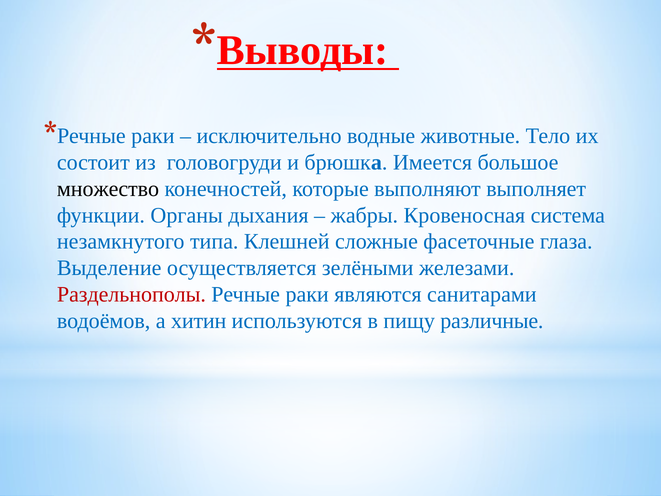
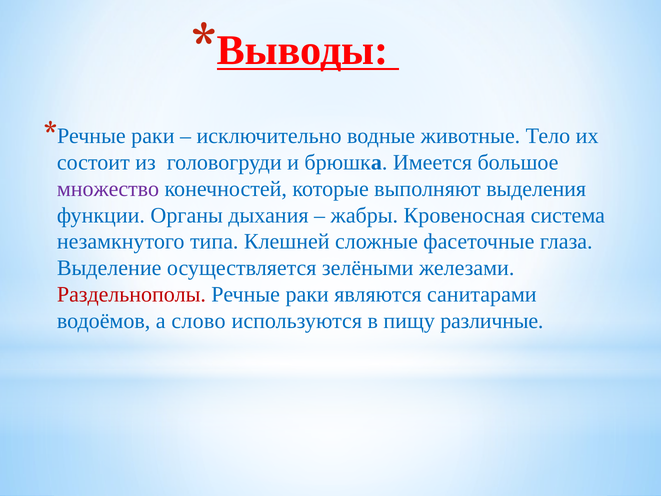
множество colour: black -> purple
выполняет: выполняет -> выделения
хитин: хитин -> слово
